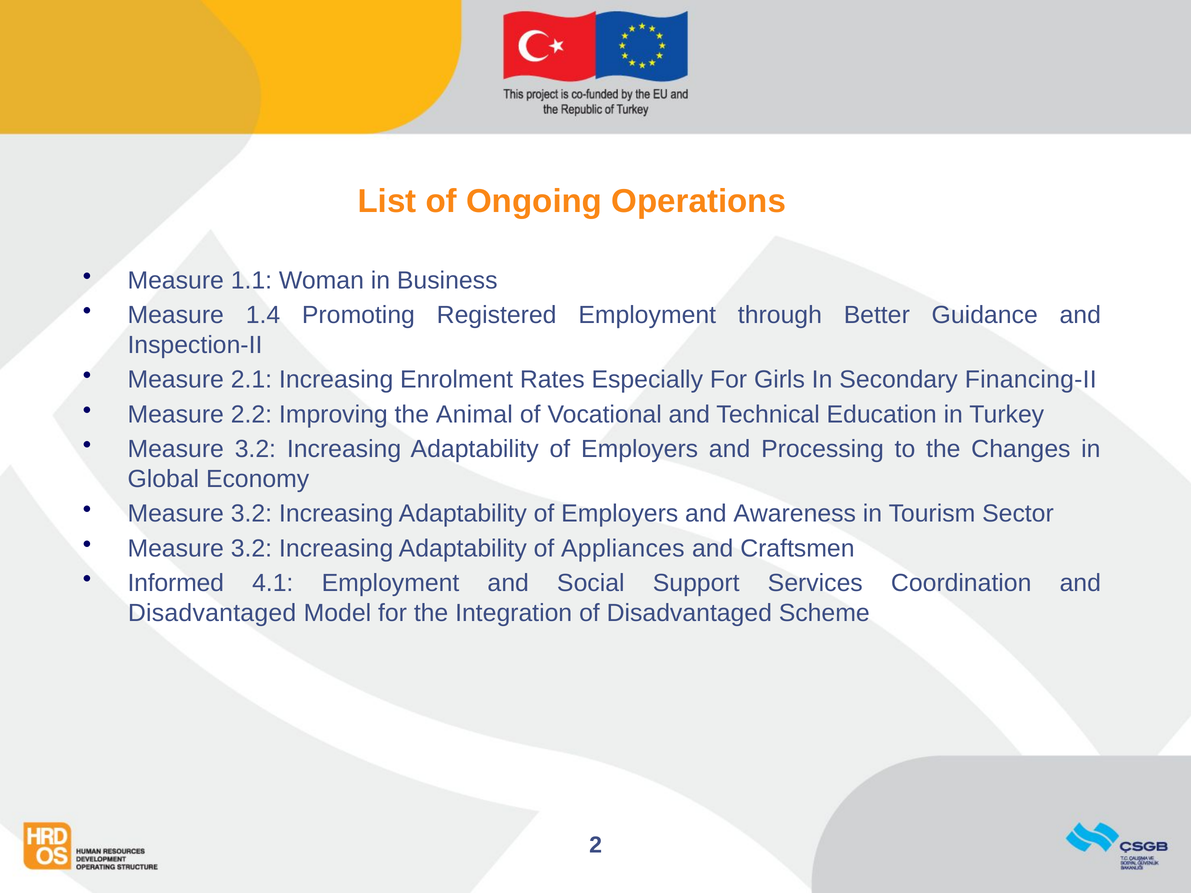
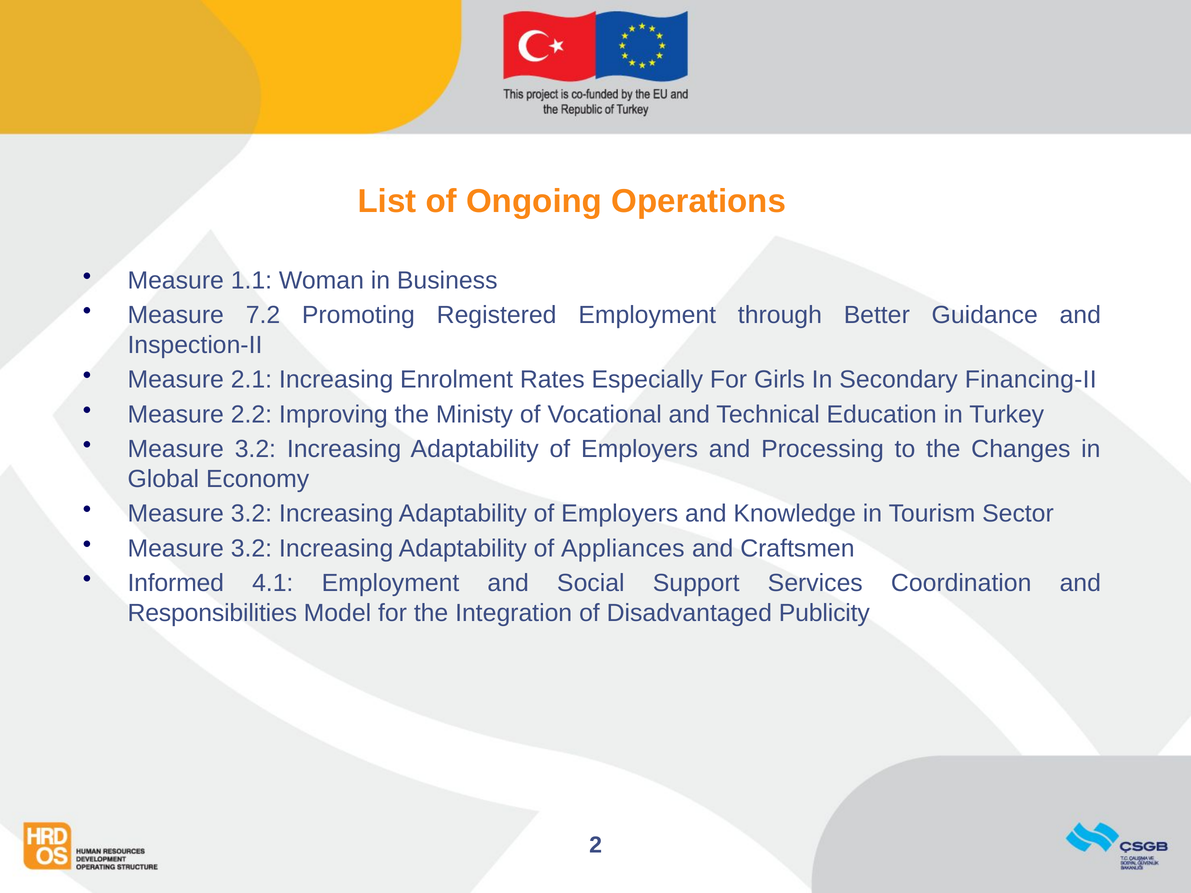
1.4: 1.4 -> 7.2
Animal: Animal -> Ministy
Awareness: Awareness -> Knowledge
Disadvantaged at (212, 613): Disadvantaged -> Responsibilities
Scheme: Scheme -> Publicity
